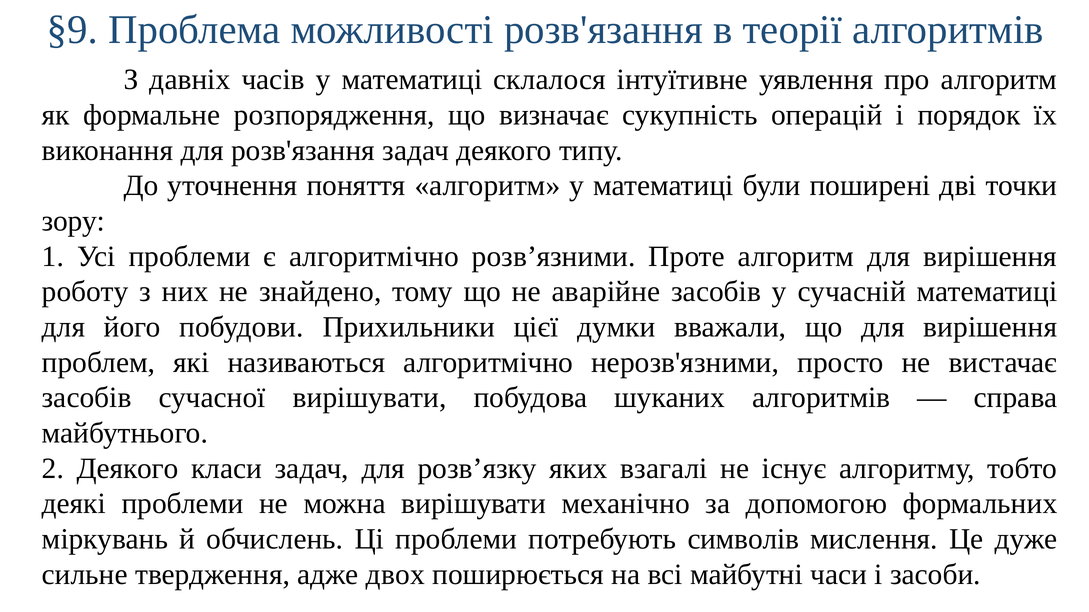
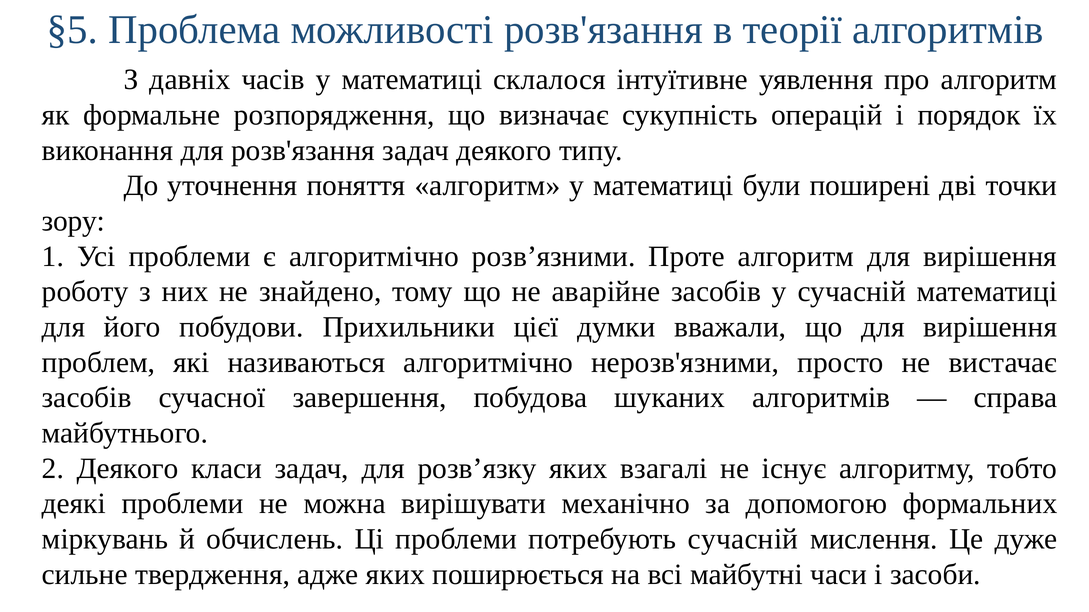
§9: §9 -> §5
сучасної вирішувати: вирішувати -> завершення
потребують символів: символів -> сучасній
адже двох: двох -> яких
